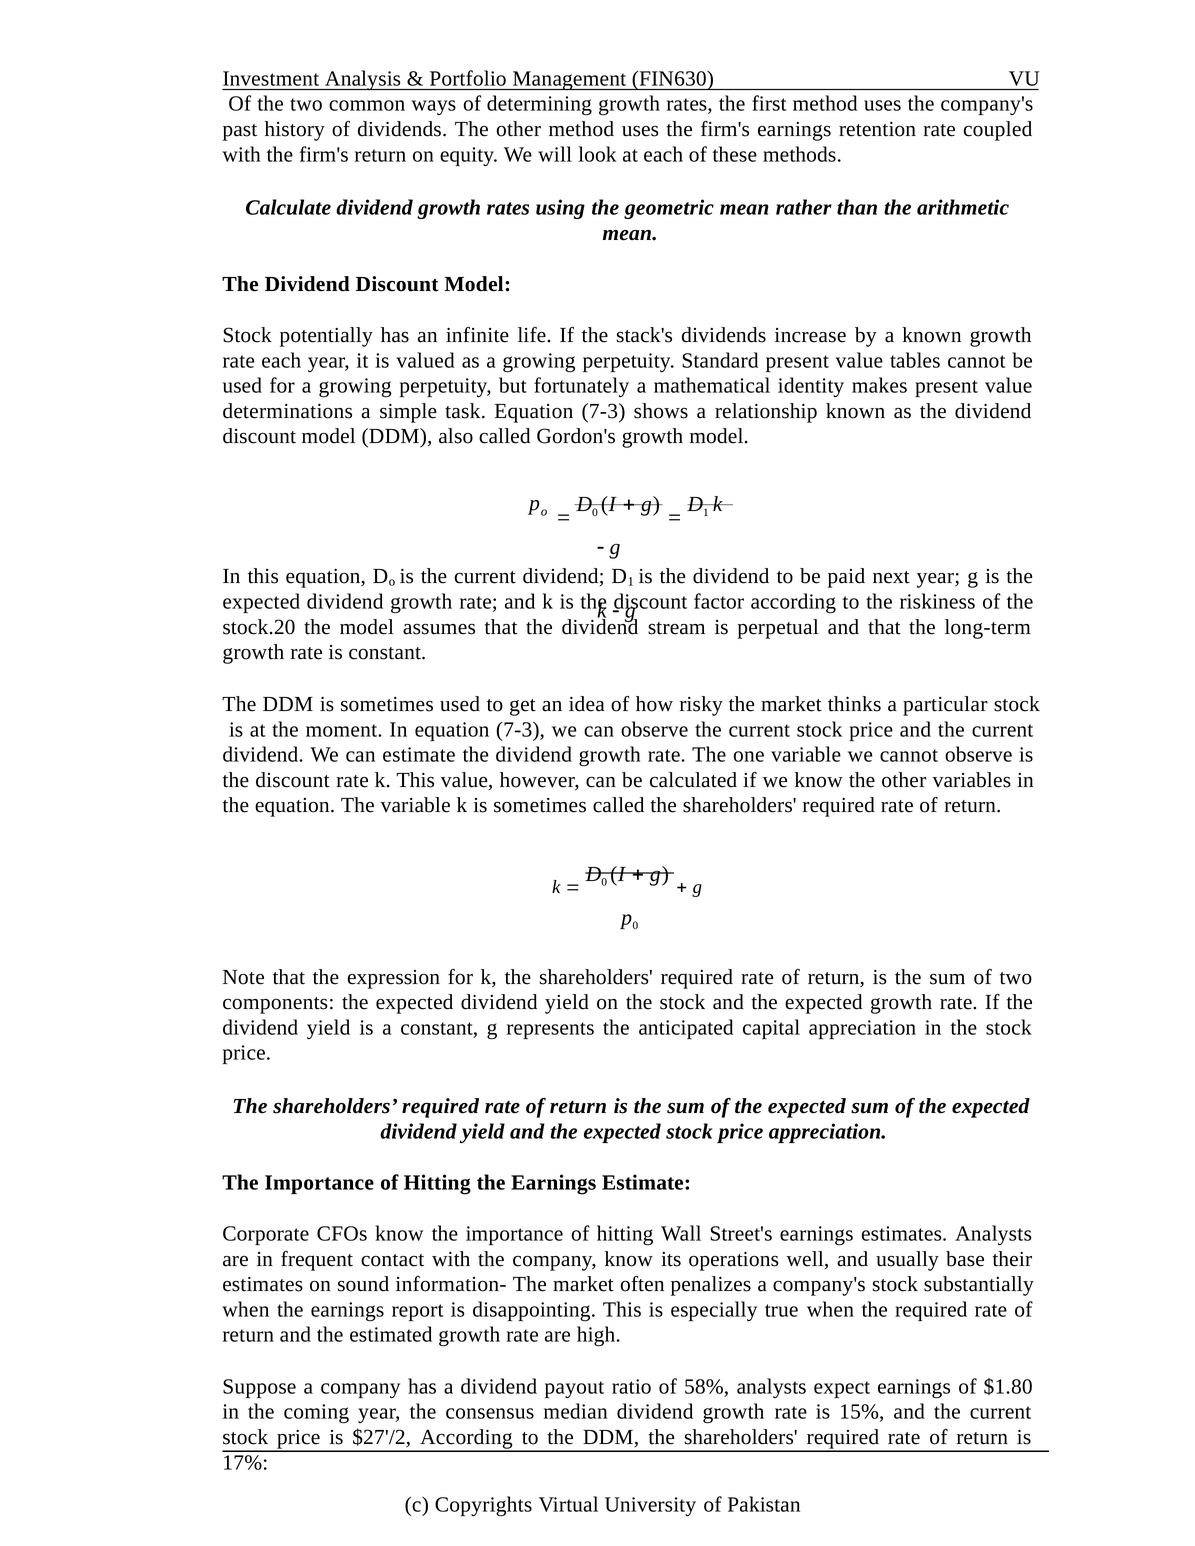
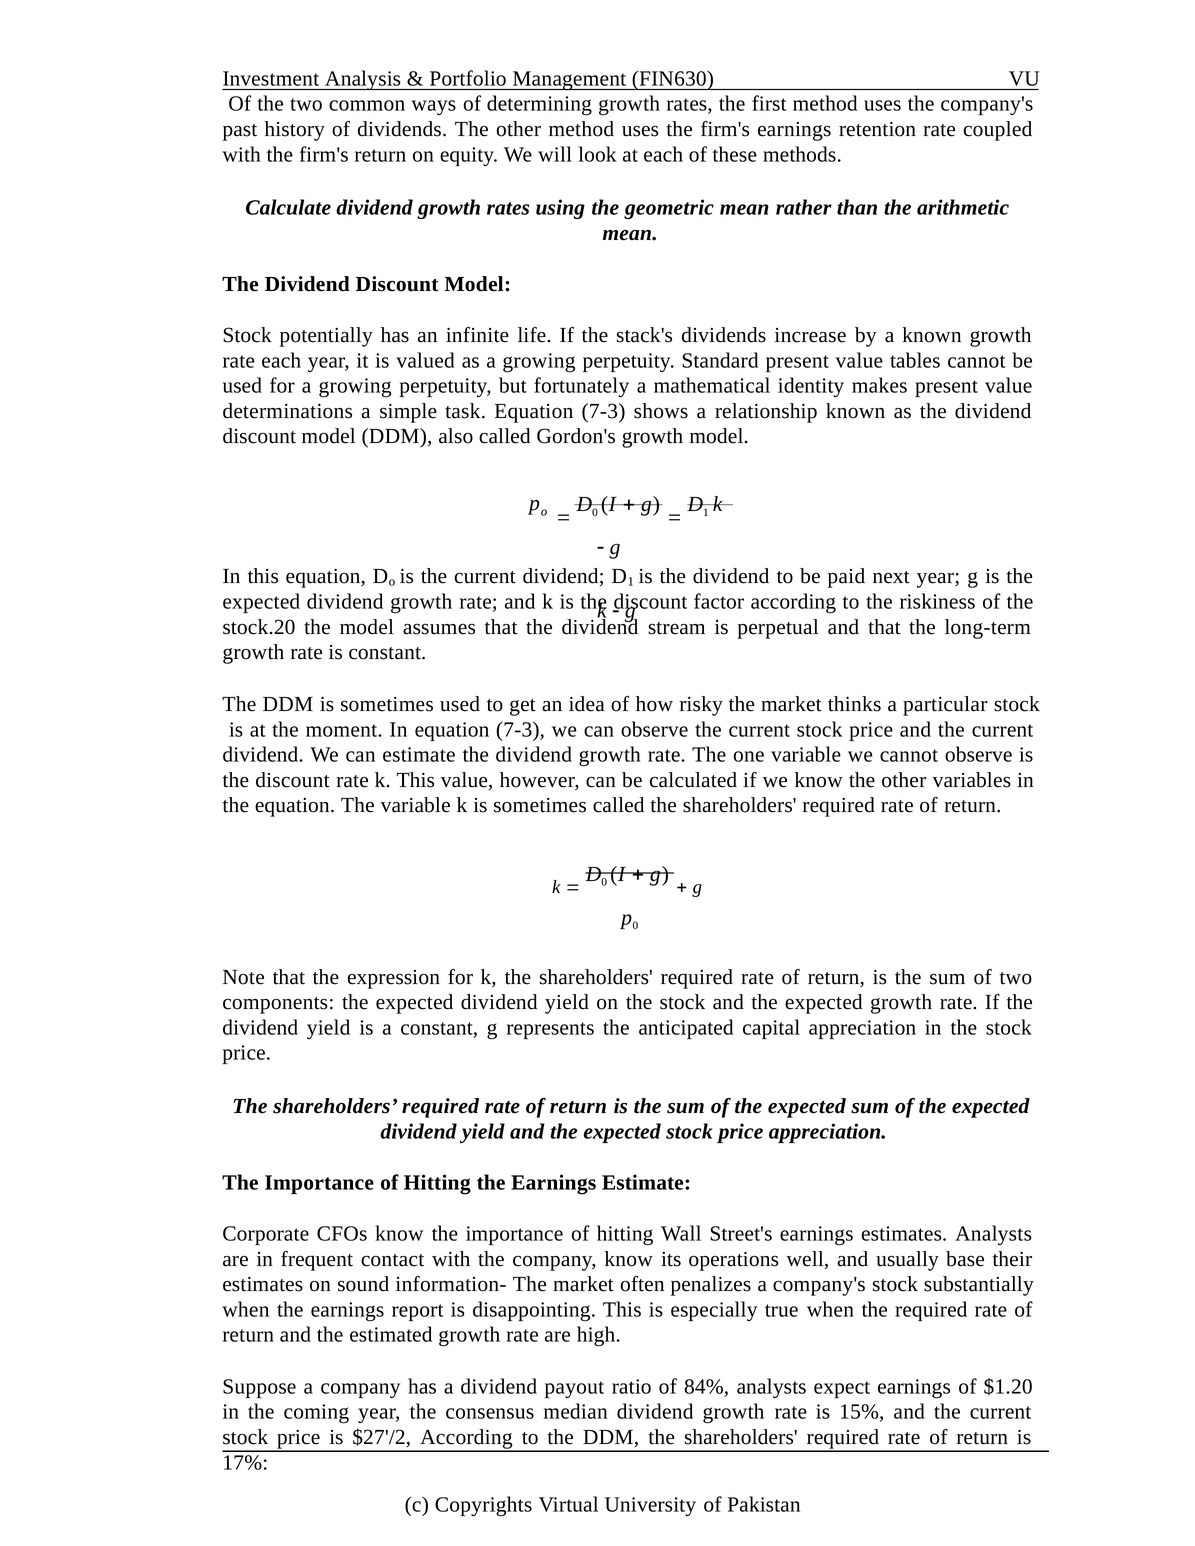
58%: 58% -> 84%
$1.80: $1.80 -> $1.20
